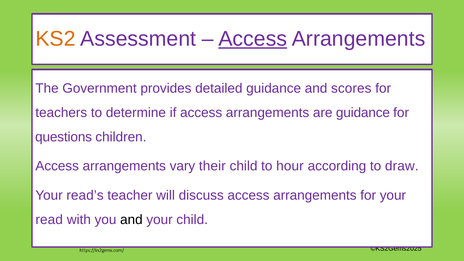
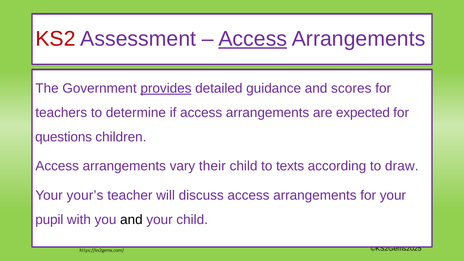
KS2 colour: orange -> red
provides underline: none -> present
are guidance: guidance -> expected
hour: hour -> texts
read’s: read’s -> your’s
read: read -> pupil
